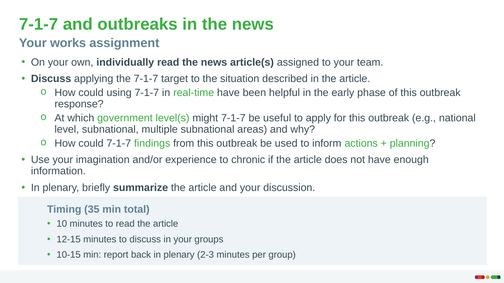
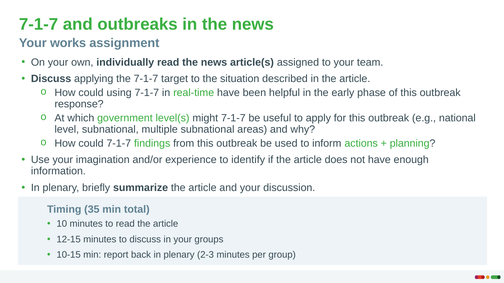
chronic: chronic -> identify
